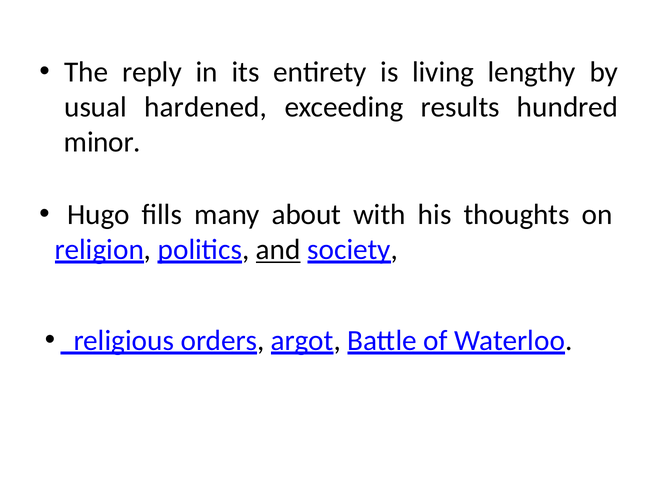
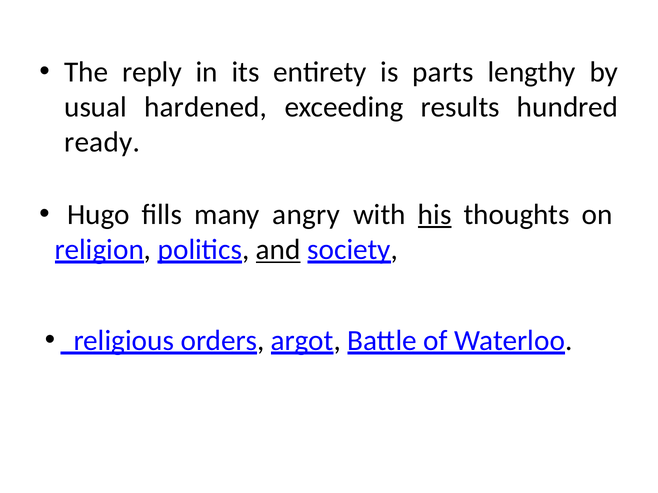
living: living -> parts
minor: minor -> ready
about: about -> angry
his underline: none -> present
